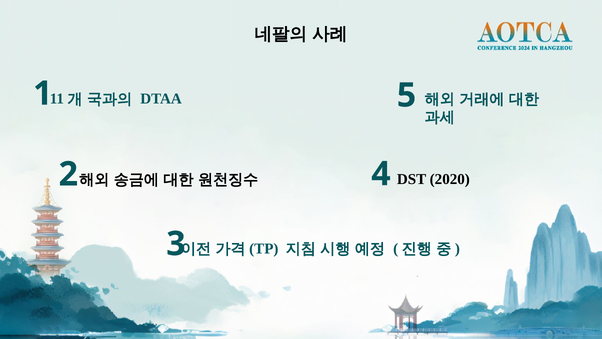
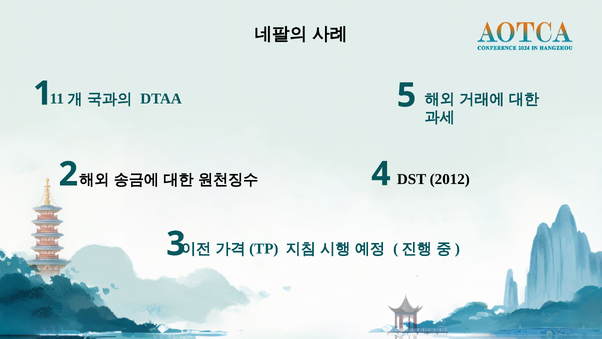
2020: 2020 -> 2012
